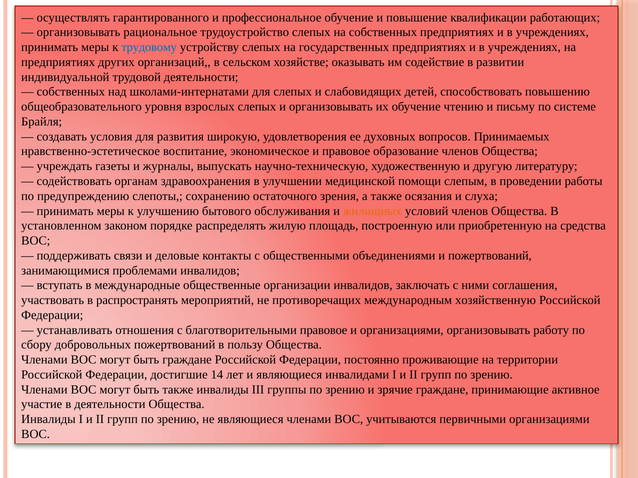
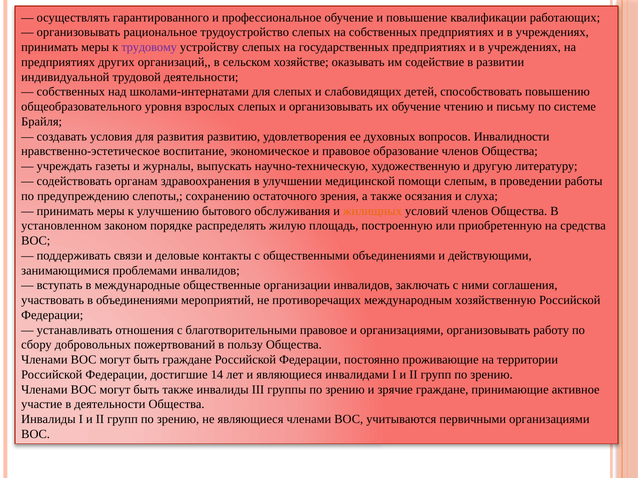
трудовому colour: blue -> purple
широкую: широкую -> развитию
Принимаемых: Принимаемых -> Инвалидности
и пожертвований: пожертвований -> действующими
в распространять: распространять -> объединениями
